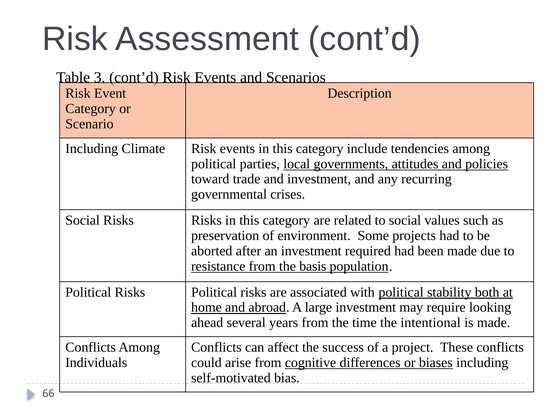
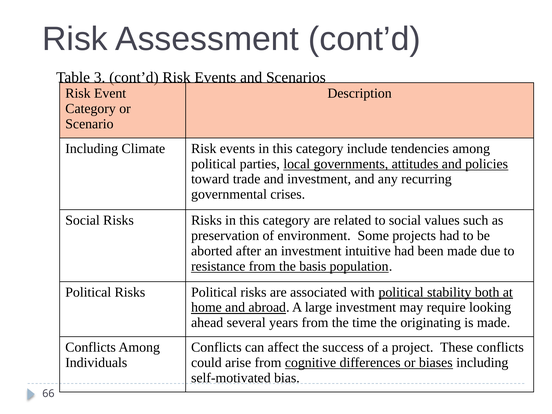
required: required -> intuitive
intentional: intentional -> originating
